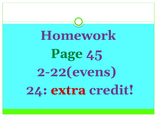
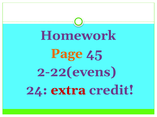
Page colour: green -> orange
